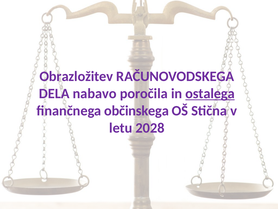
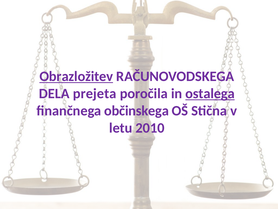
Obrazložitev underline: none -> present
nabavo: nabavo -> prejeta
2028: 2028 -> 2010
